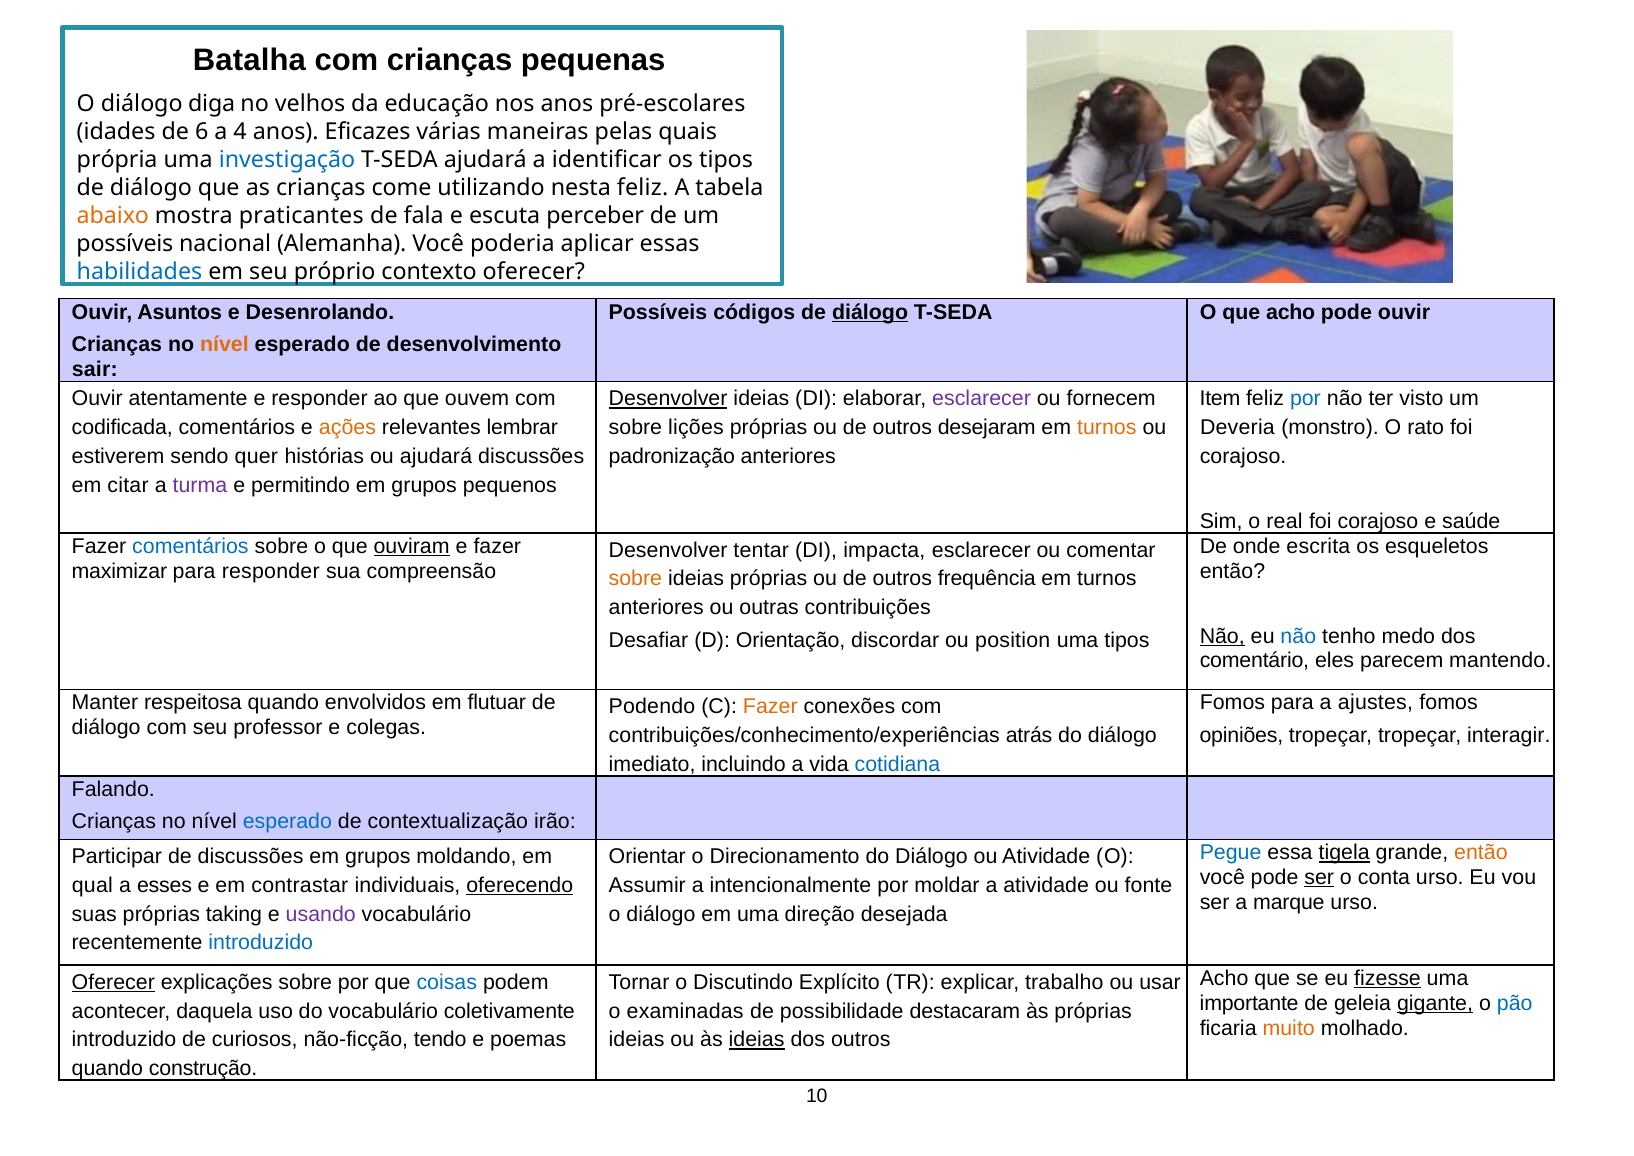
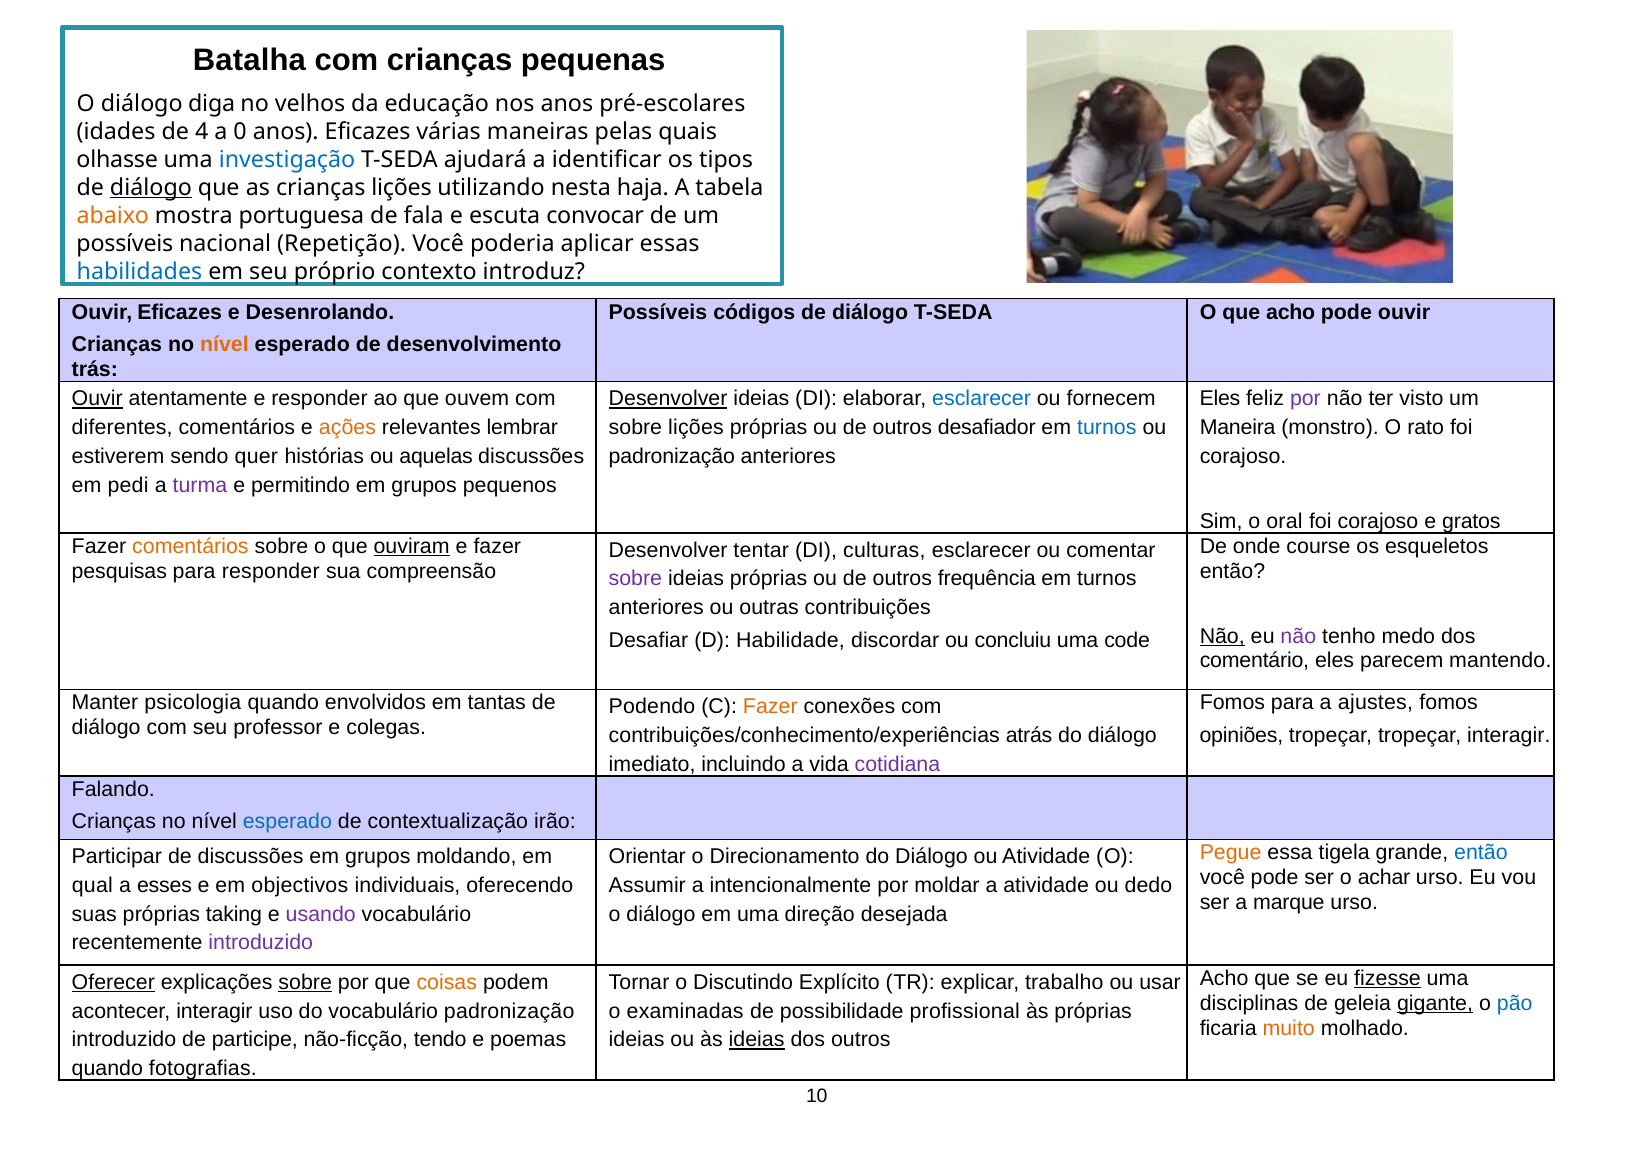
6: 6 -> 4
4: 4 -> 0
própria: própria -> olhasse
diálogo at (151, 188) underline: none -> present
crianças come: come -> lições
nesta feliz: feliz -> haja
praticantes: praticantes -> portuguesa
perceber: perceber -> convocar
Alemanha: Alemanha -> Repetição
contexto oferecer: oferecer -> introduz
Ouvir Asuntos: Asuntos -> Eficazes
diálogo at (870, 312) underline: present -> none
sair: sair -> trás
Ouvir at (97, 399) underline: none -> present
esclarecer at (982, 399) colour: purple -> blue
Item at (1220, 399): Item -> Eles
por at (1305, 399) colour: blue -> purple
codificada: codificada -> diferentes
desejaram: desejaram -> desafiador
turnos at (1107, 427) colour: orange -> blue
Deveria: Deveria -> Maneira
ou ajudará: ajudará -> aquelas
citar: citar -> pedi
real: real -> oral
saúde: saúde -> gratos
comentários at (190, 546) colour: blue -> orange
escrita: escrita -> course
impacta: impacta -> culturas
maximizar: maximizar -> pesquisas
sobre at (635, 579) colour: orange -> purple
não at (1298, 636) colour: blue -> purple
Orientação: Orientação -> Habilidade
position: position -> concluiu
uma tipos: tipos -> code
respeitosa: respeitosa -> psicologia
flutuar: flutuar -> tantas
cotidiana colour: blue -> purple
Pegue colour: blue -> orange
tigela underline: present -> none
então at (1481, 852) colour: orange -> blue
ser at (1319, 877) underline: present -> none
conta: conta -> achar
contrastar: contrastar -> objectivos
oferecendo underline: present -> none
fonte: fonte -> dedo
introduzido at (261, 943) colour: blue -> purple
sobre at (305, 982) underline: none -> present
coisas colour: blue -> orange
importante: importante -> disciplinas
acontecer daquela: daquela -> interagir
vocabulário coletivamente: coletivamente -> padronização
destacaram: destacaram -> profissional
curiosos: curiosos -> participe
construção: construção -> fotografias
